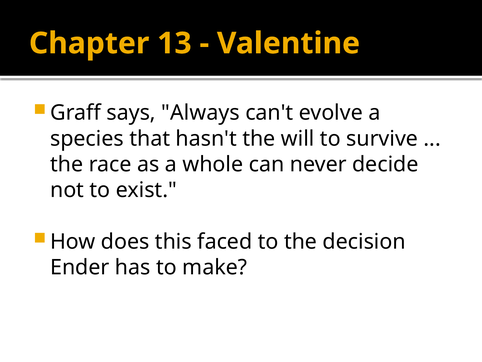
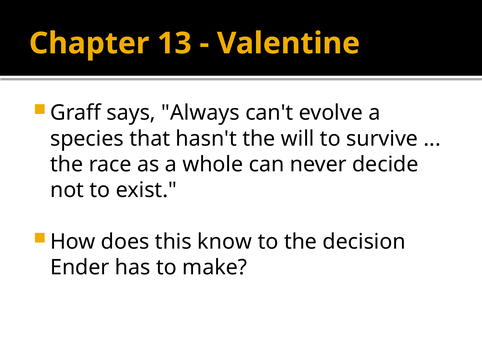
faced: faced -> know
